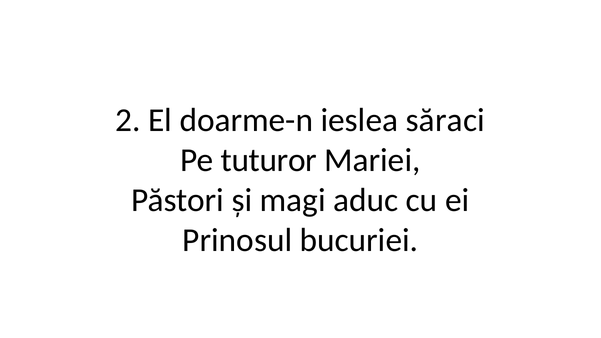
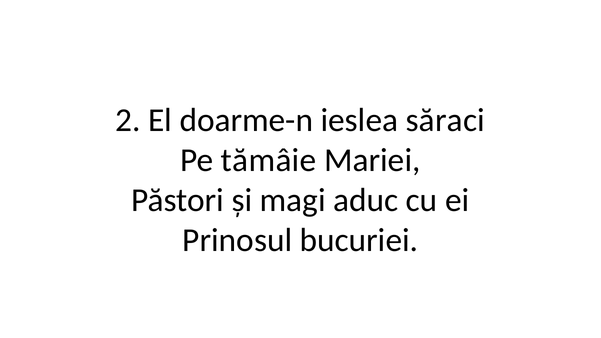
tuturor: tuturor -> tămâie
